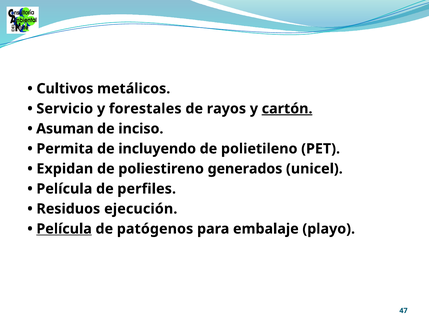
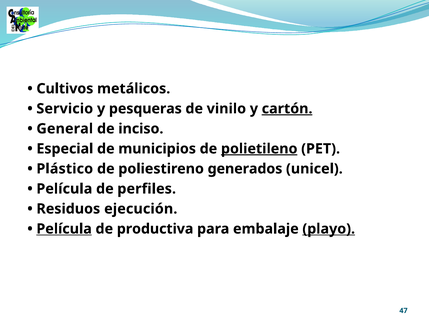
forestales: forestales -> pesqueras
rayos: rayos -> vinilo
Asuman: Asuman -> General
Permita: Permita -> Especial
incluyendo: incluyendo -> municipios
polietileno underline: none -> present
Expidan: Expidan -> Plástico
patógenos: patógenos -> productiva
playo underline: none -> present
